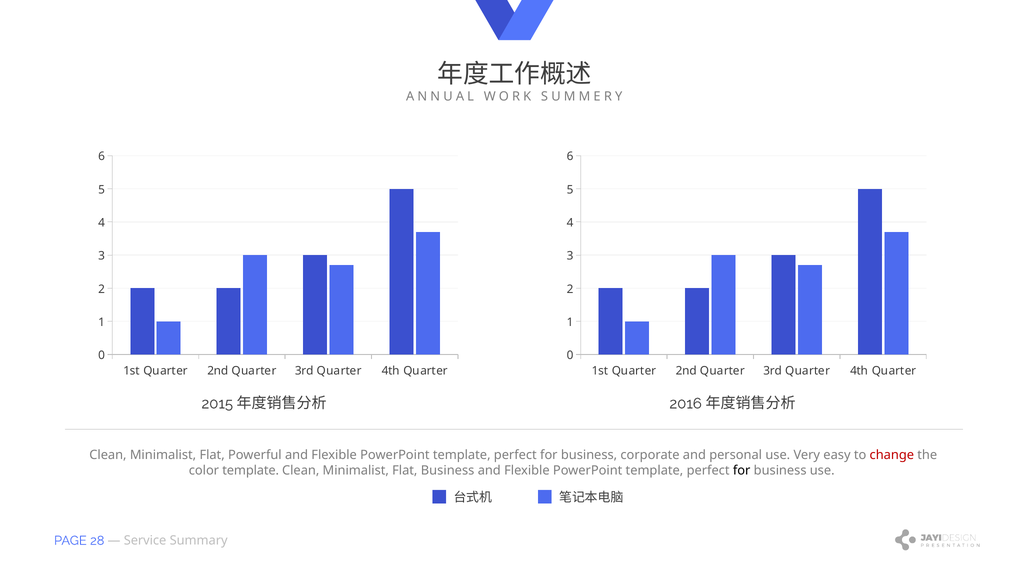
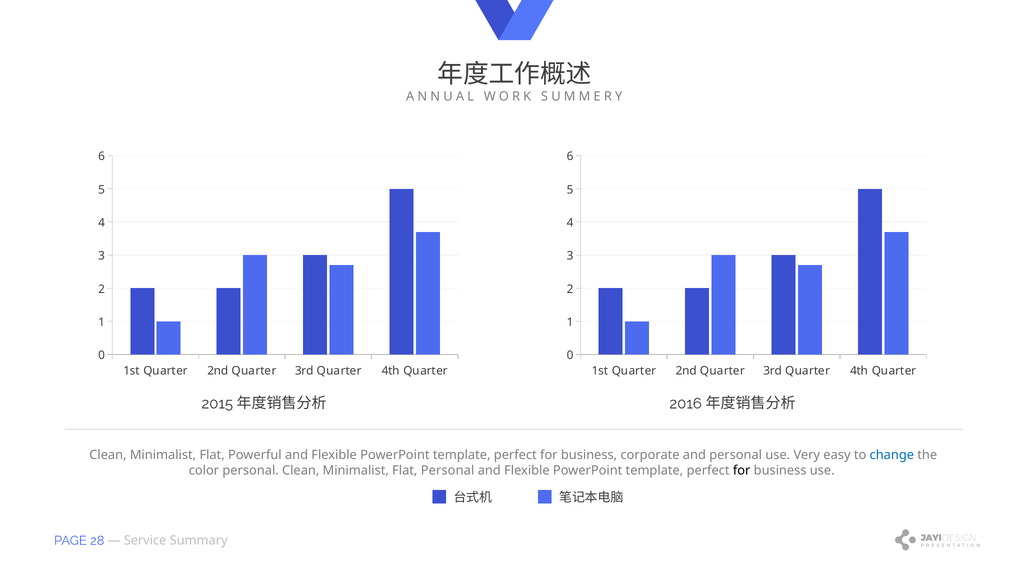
change colour: red -> blue
color template: template -> personal
Flat Business: Business -> Personal
